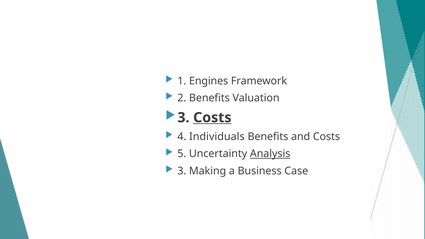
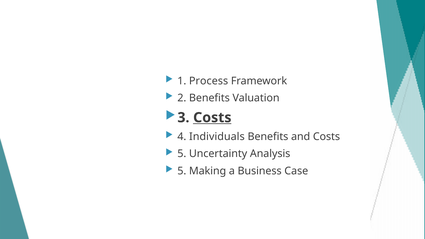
Engines: Engines -> Process
Analysis underline: present -> none
3 at (182, 171): 3 -> 5
